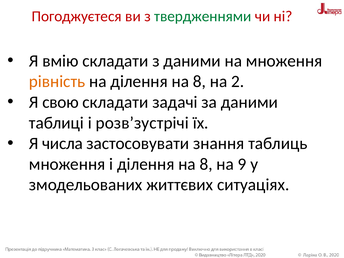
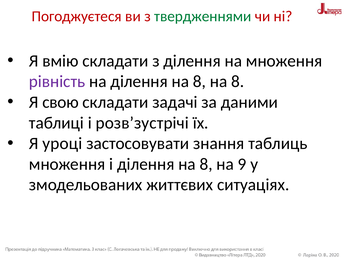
з даними: даними -> ділення
рівність colour: orange -> purple
8 на 2: 2 -> 8
числа: числа -> уроці
